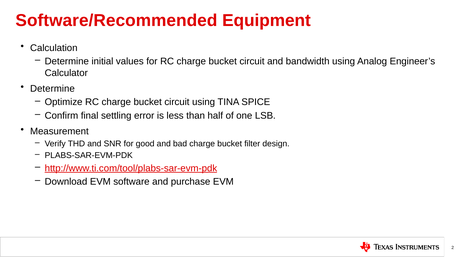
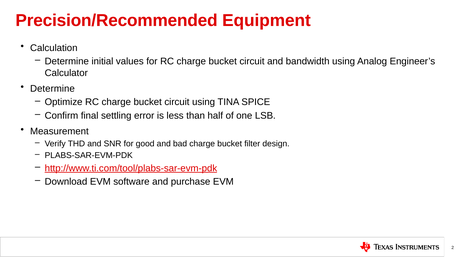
Software/Recommended: Software/Recommended -> Precision/Recommended
